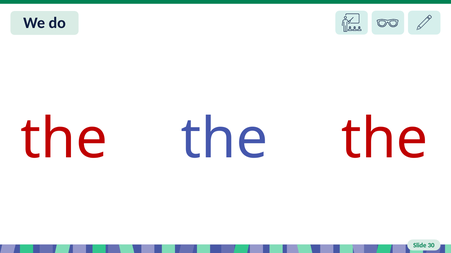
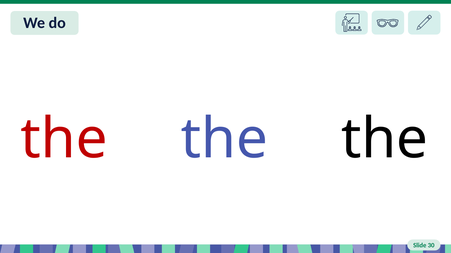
the at (385, 139) colour: red -> black
